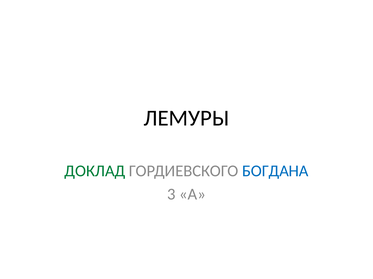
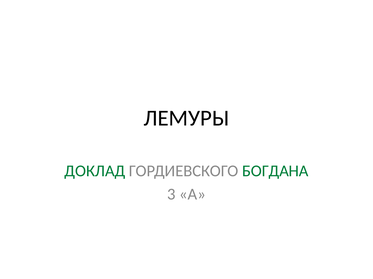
БОГДАНА colour: blue -> green
